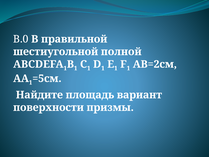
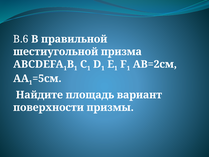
В.0: В.0 -> В.6
полной: полной -> призма
